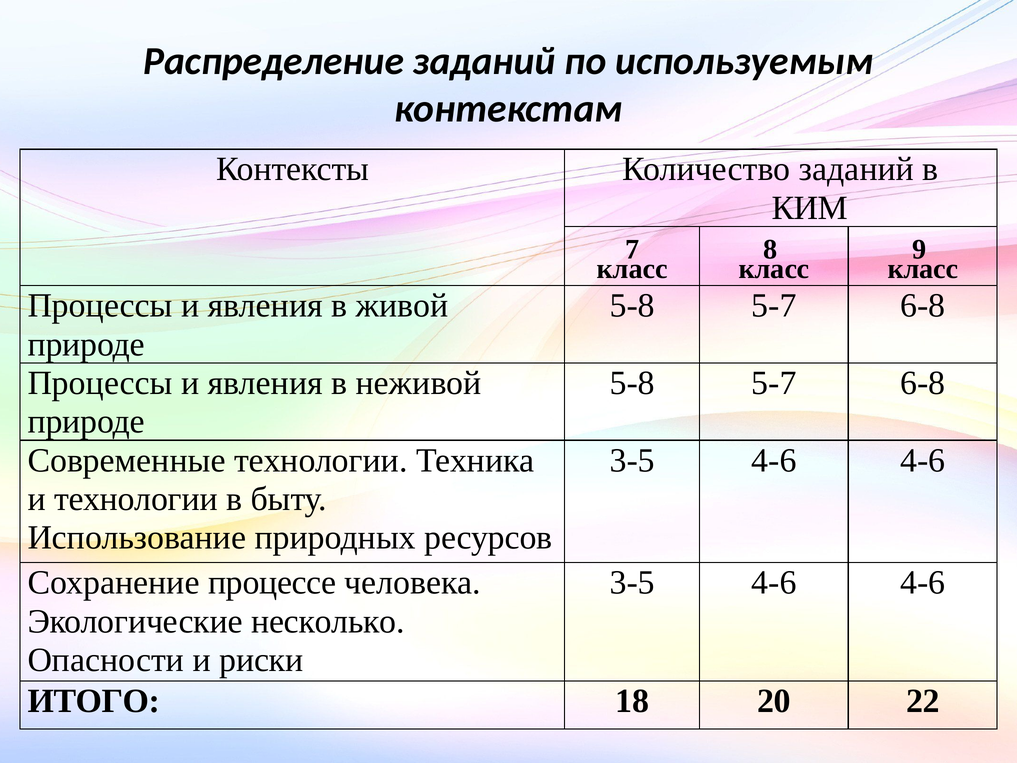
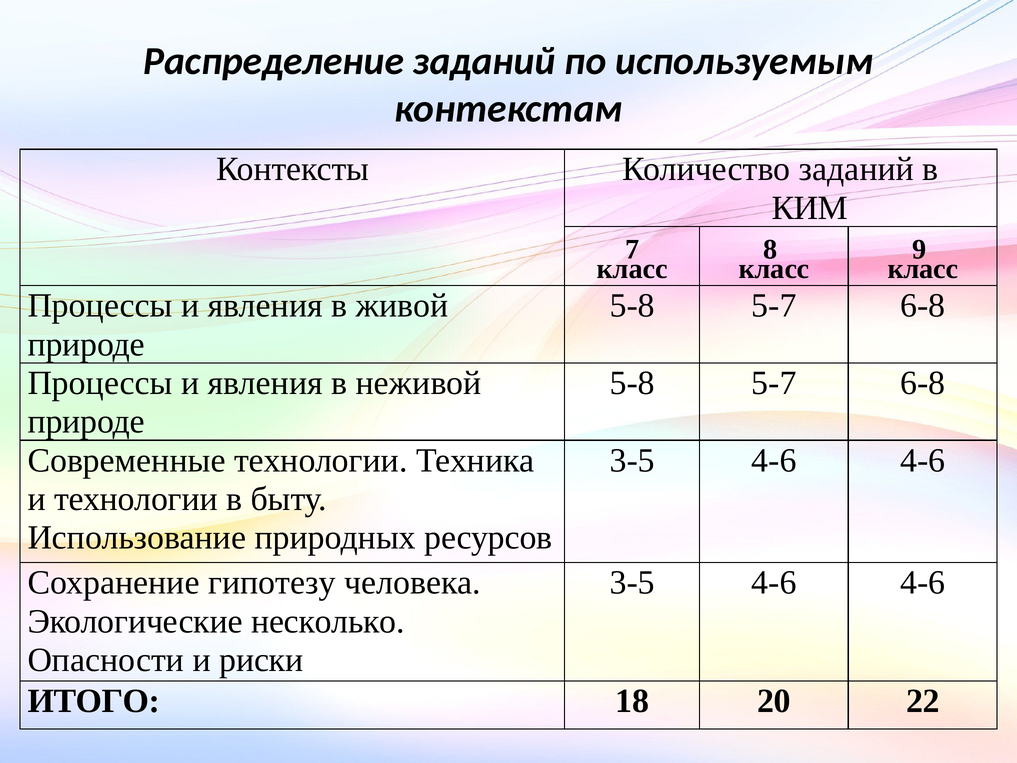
процессе: процессе -> гипотезу
